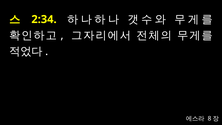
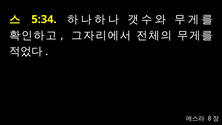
2:34: 2:34 -> 5:34
